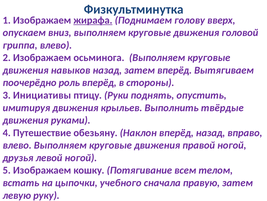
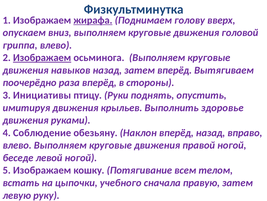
Изображаем at (42, 58) underline: none -> present
роль: роль -> раза
твёрдые: твёрдые -> здоровье
Путешествие: Путешествие -> Соблюдение
друзья: друзья -> беседе
